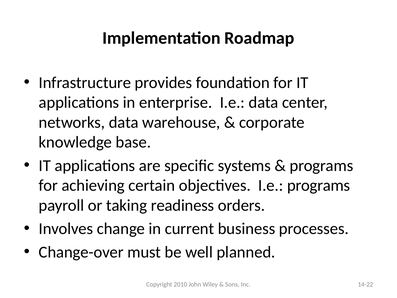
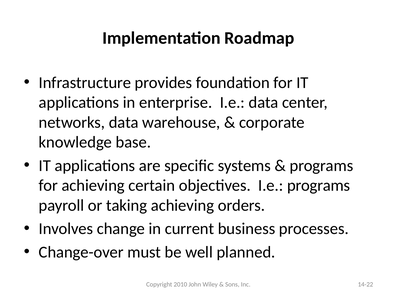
taking readiness: readiness -> achieving
